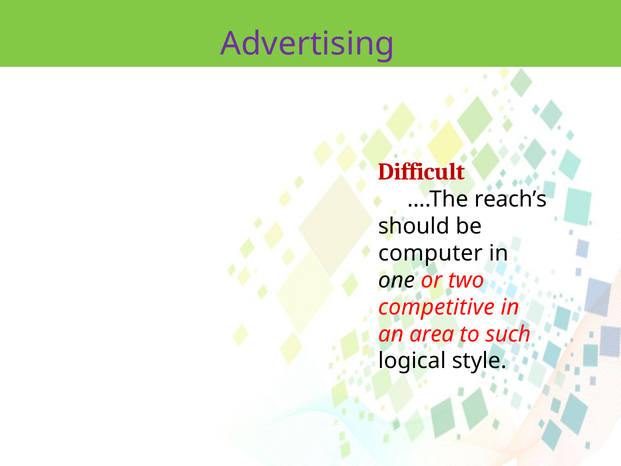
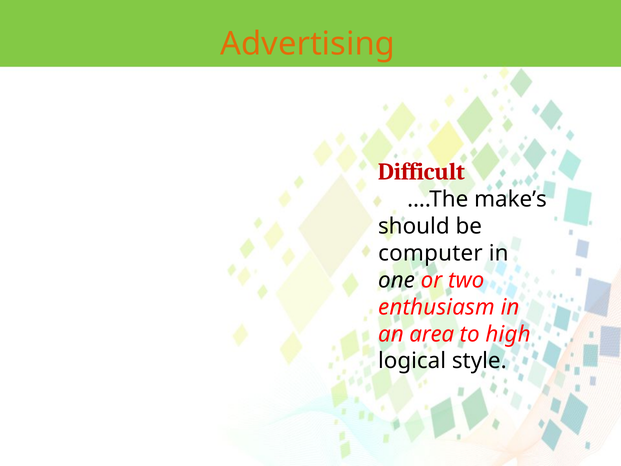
Advertising colour: purple -> orange
reach’s: reach’s -> make’s
competitive: competitive -> enthusiasm
such: such -> high
